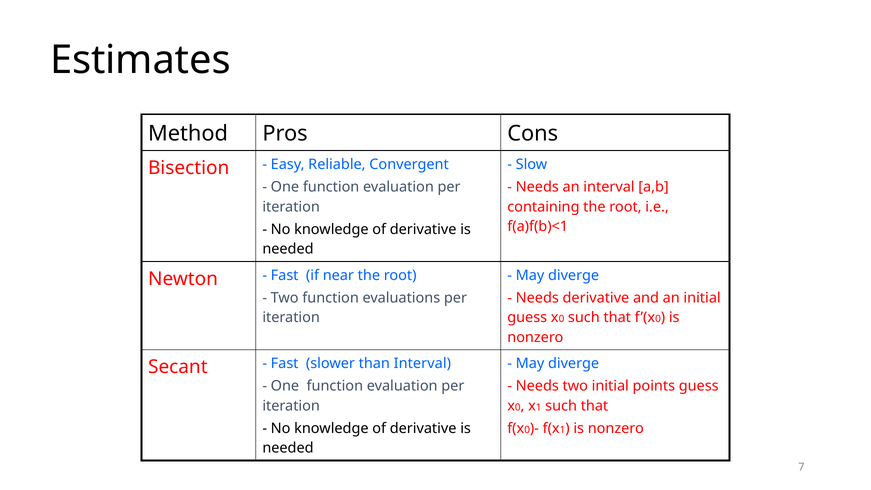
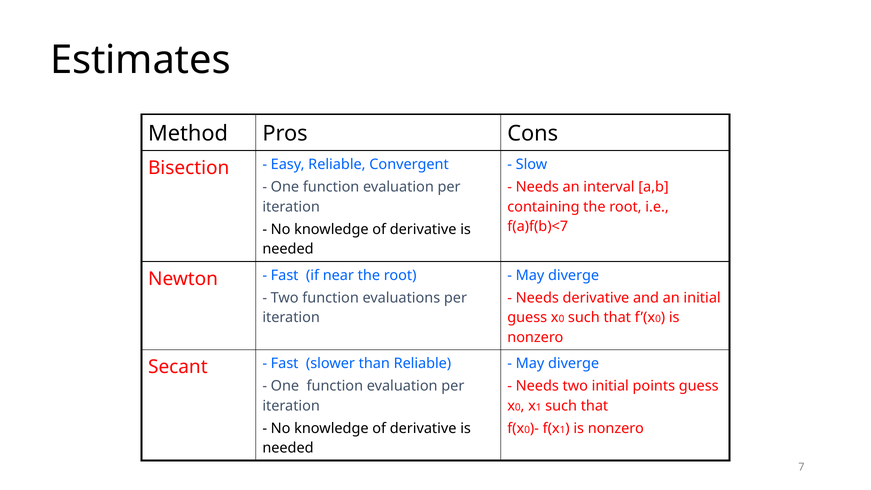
f(a)f(b)<1: f(a)f(b)<1 -> f(a)f(b)<7
than Interval: Interval -> Reliable
